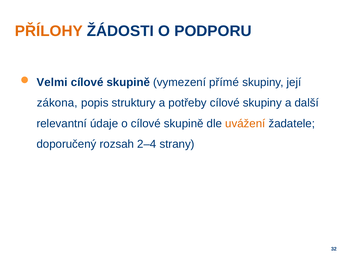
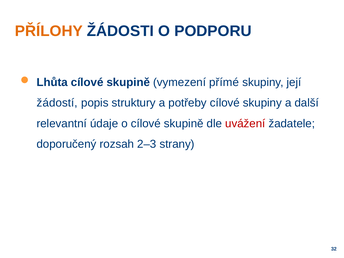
Velmi: Velmi -> Lhůta
zákona: zákona -> žádostí
uvážení colour: orange -> red
2–4: 2–4 -> 2–3
